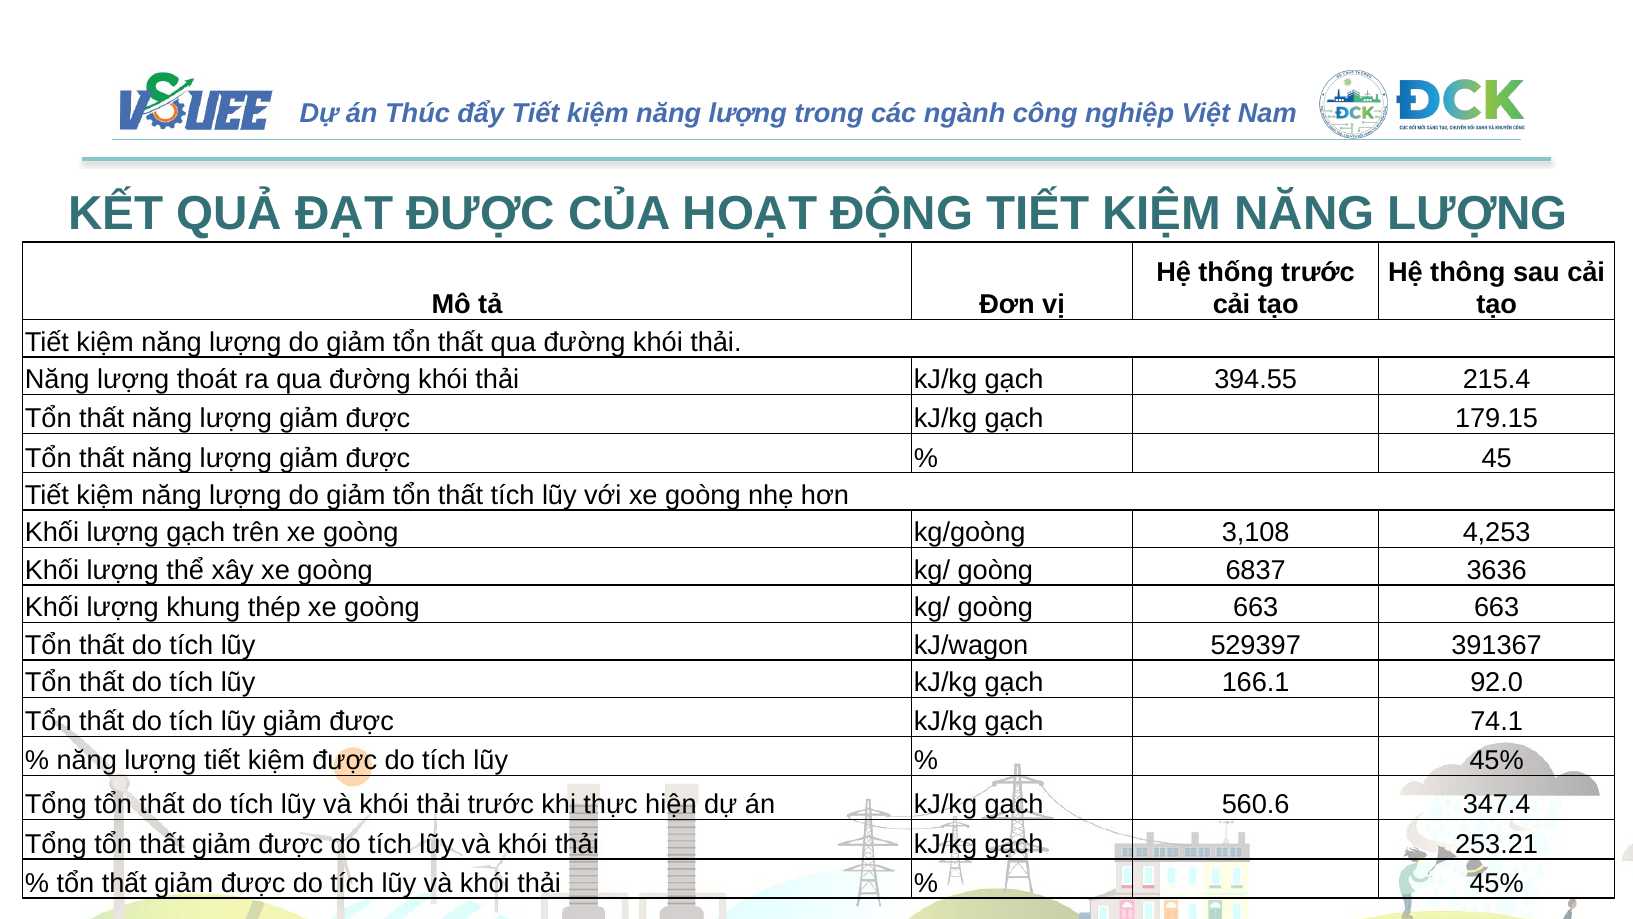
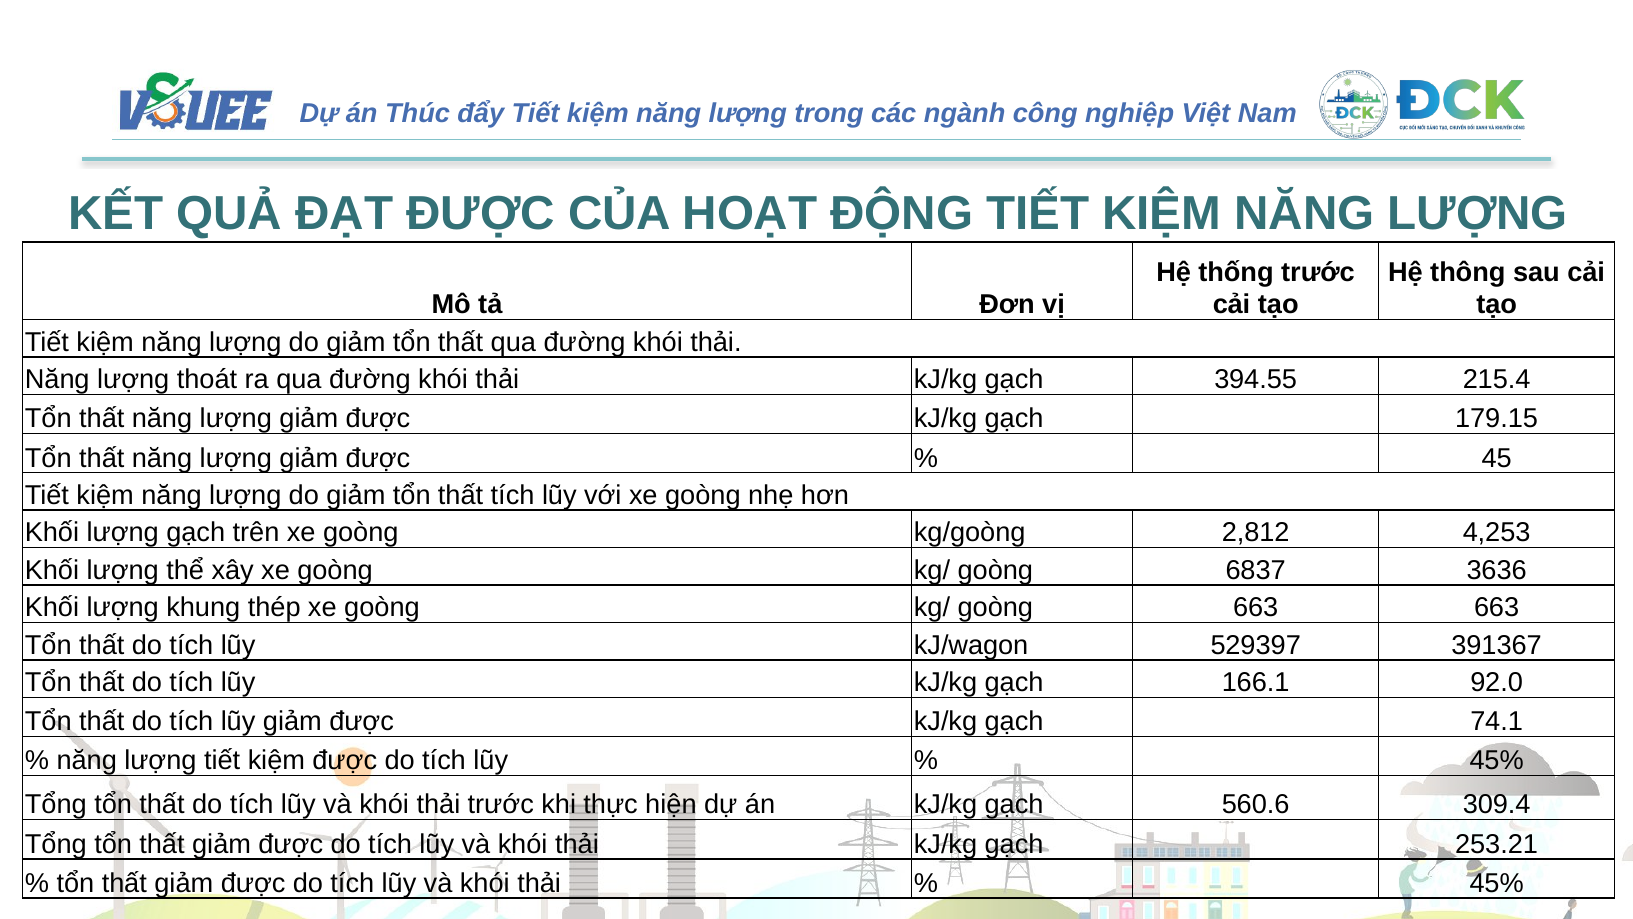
3,108: 3,108 -> 2,812
347.4: 347.4 -> 309.4
